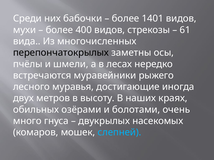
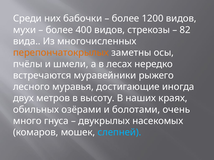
1401: 1401 -> 1200
61: 61 -> 82
перепончатокрылых colour: black -> orange
